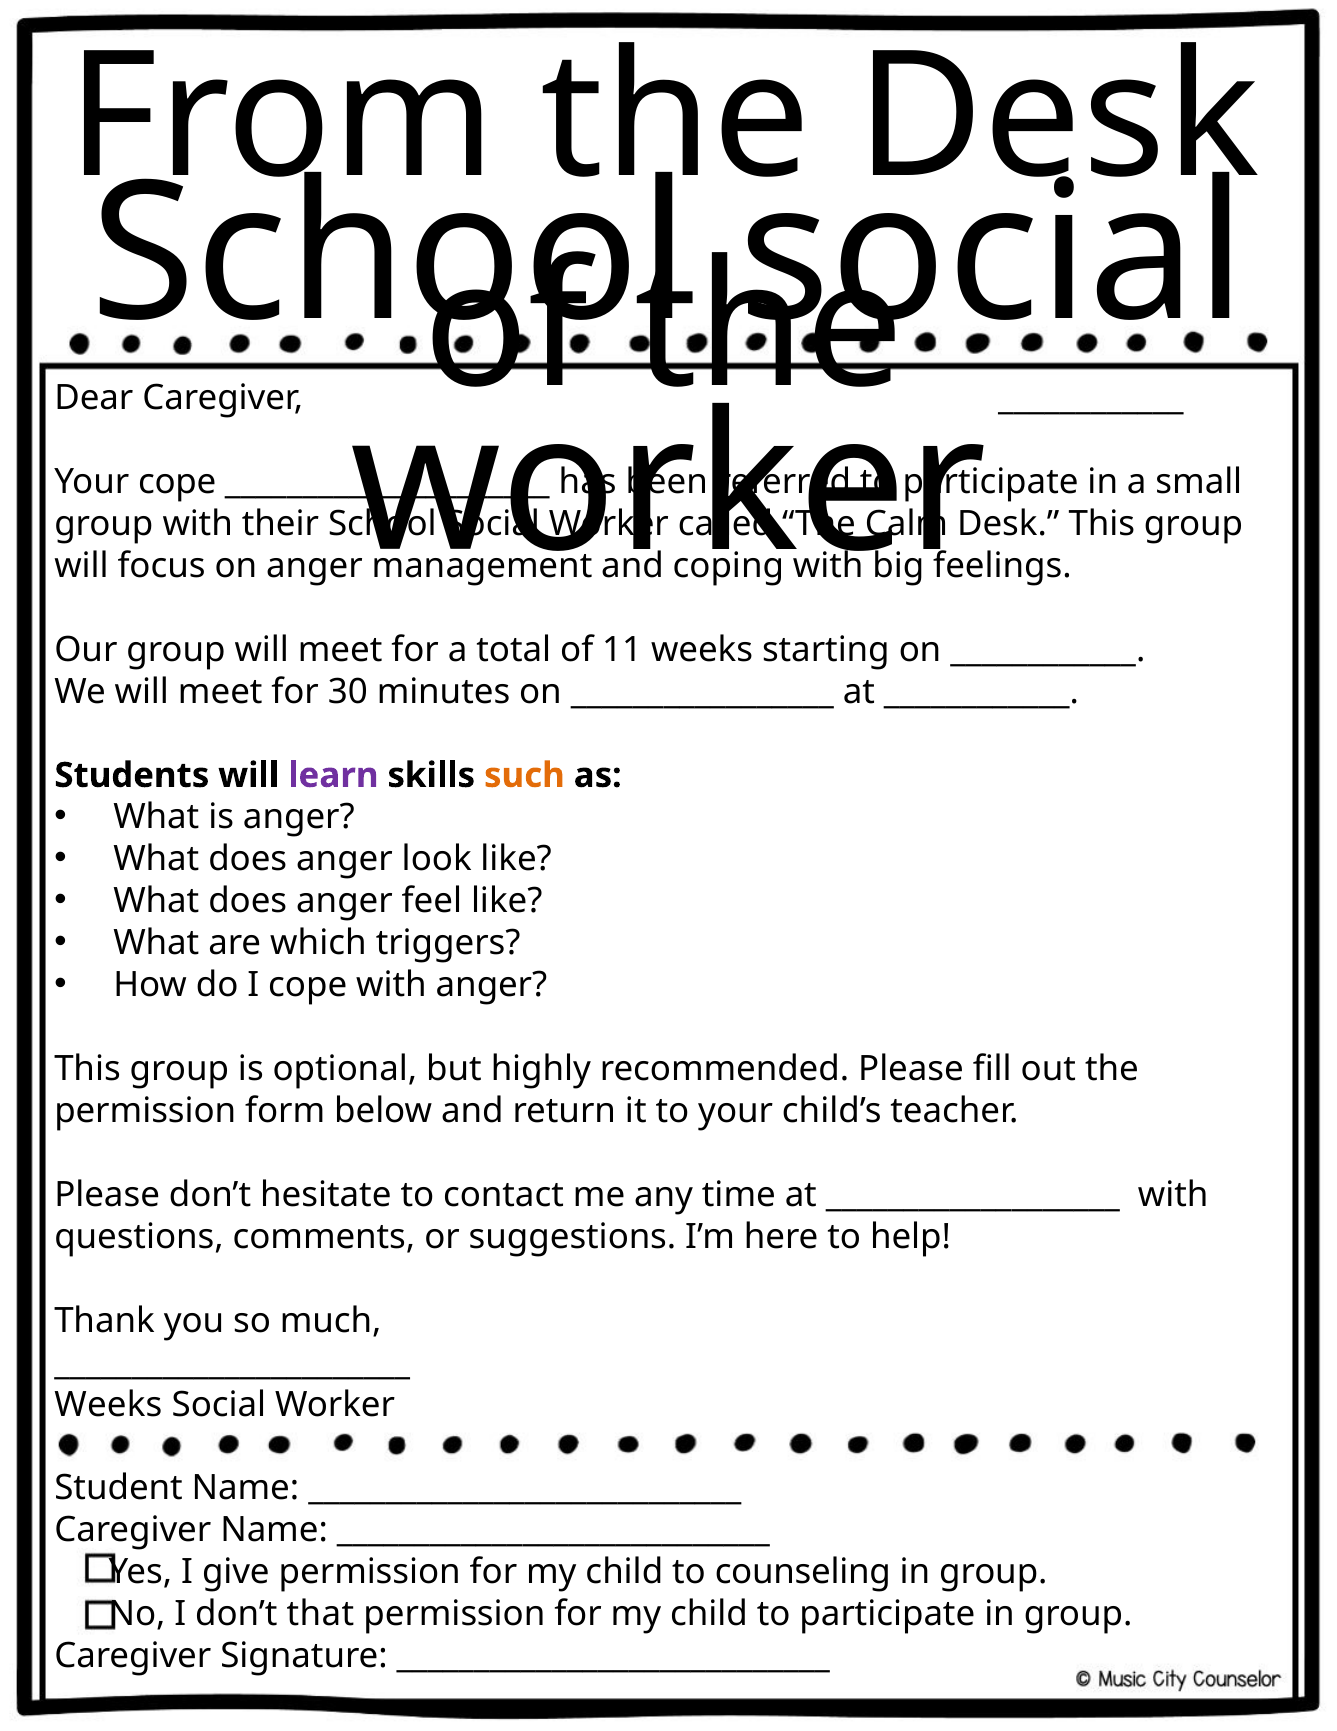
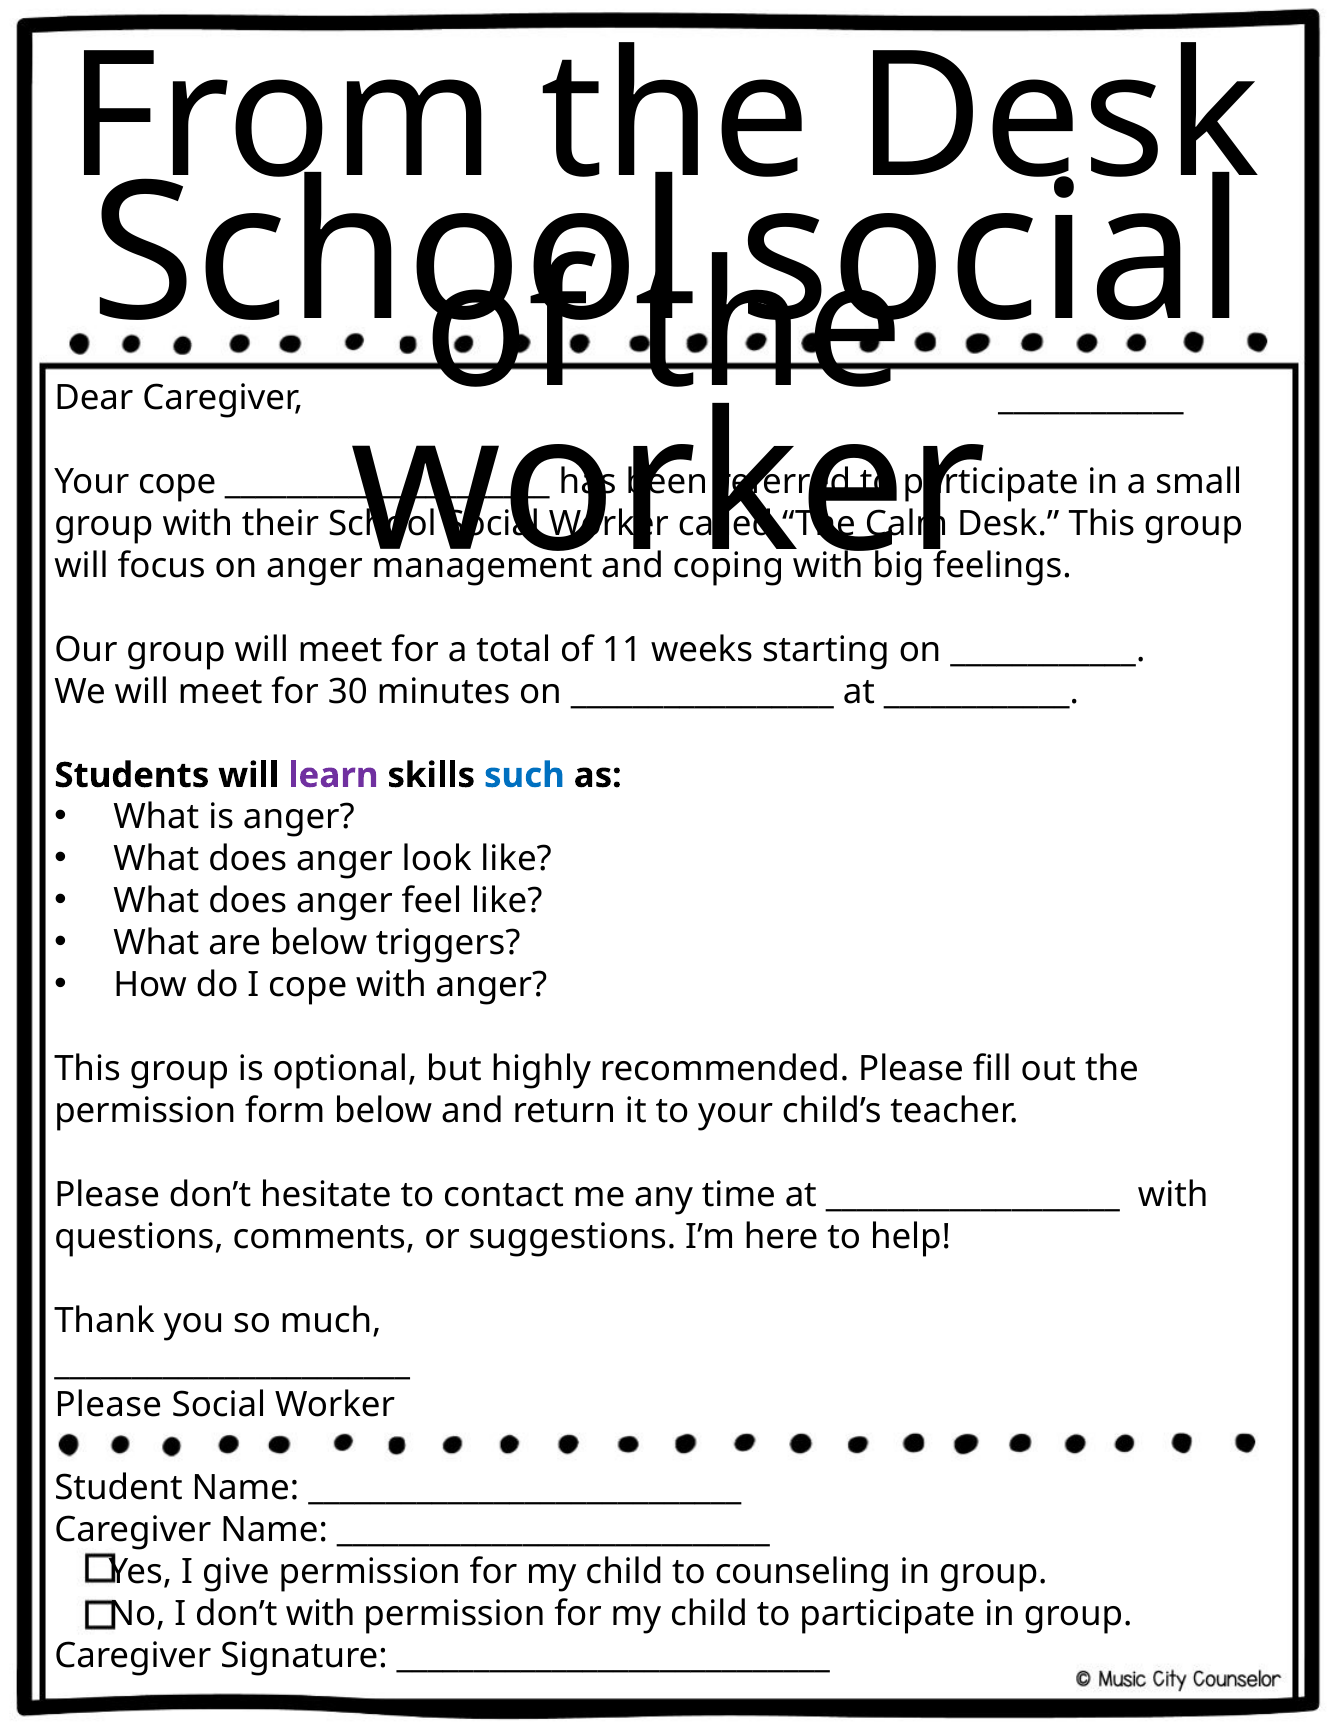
such colour: orange -> blue
are which: which -> below
Weeks at (108, 1404): Weeks -> Please
don’t that: that -> with
